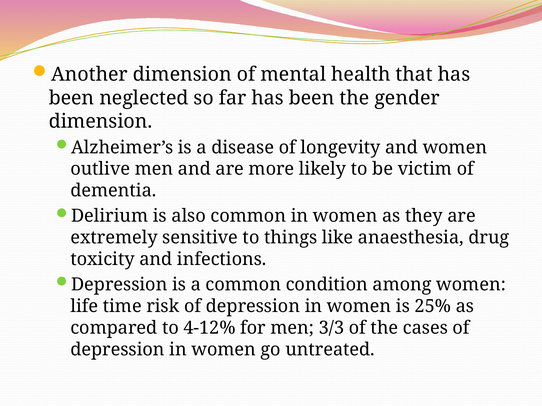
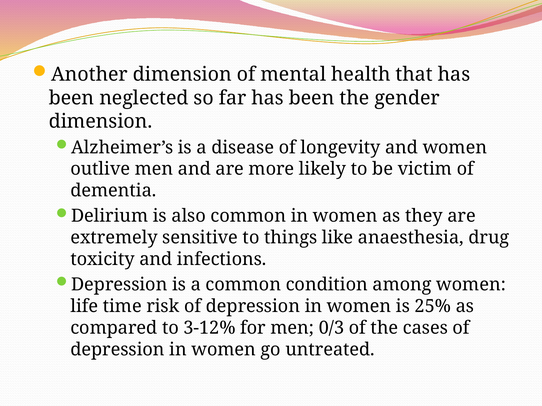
4-12%: 4-12% -> 3-12%
3/3: 3/3 -> 0/3
